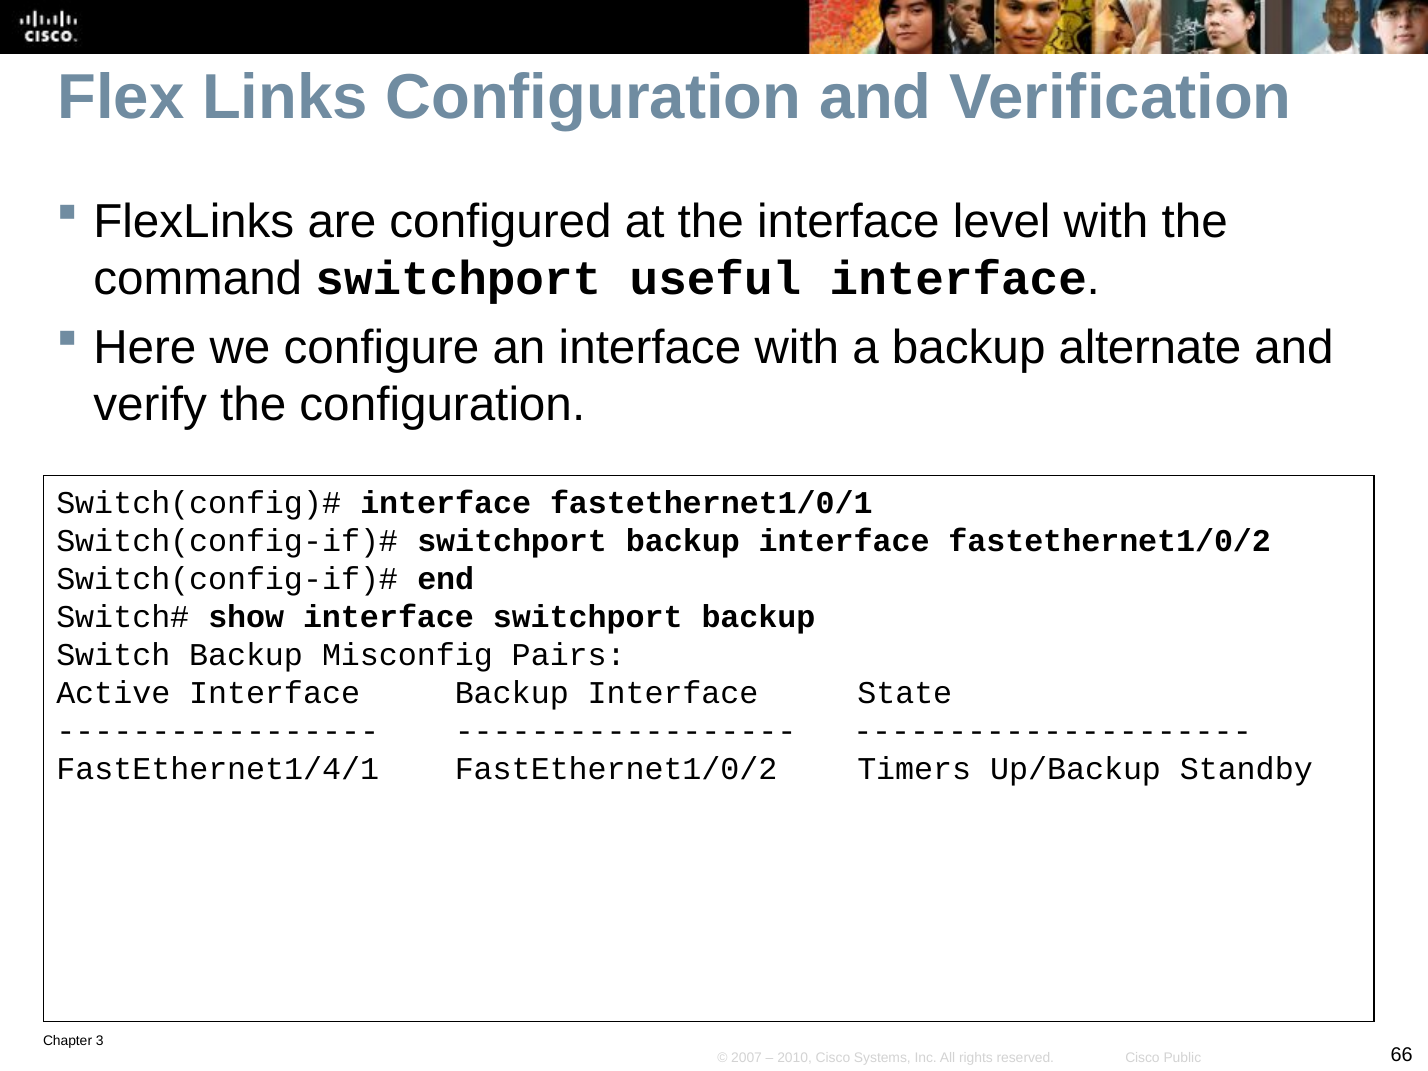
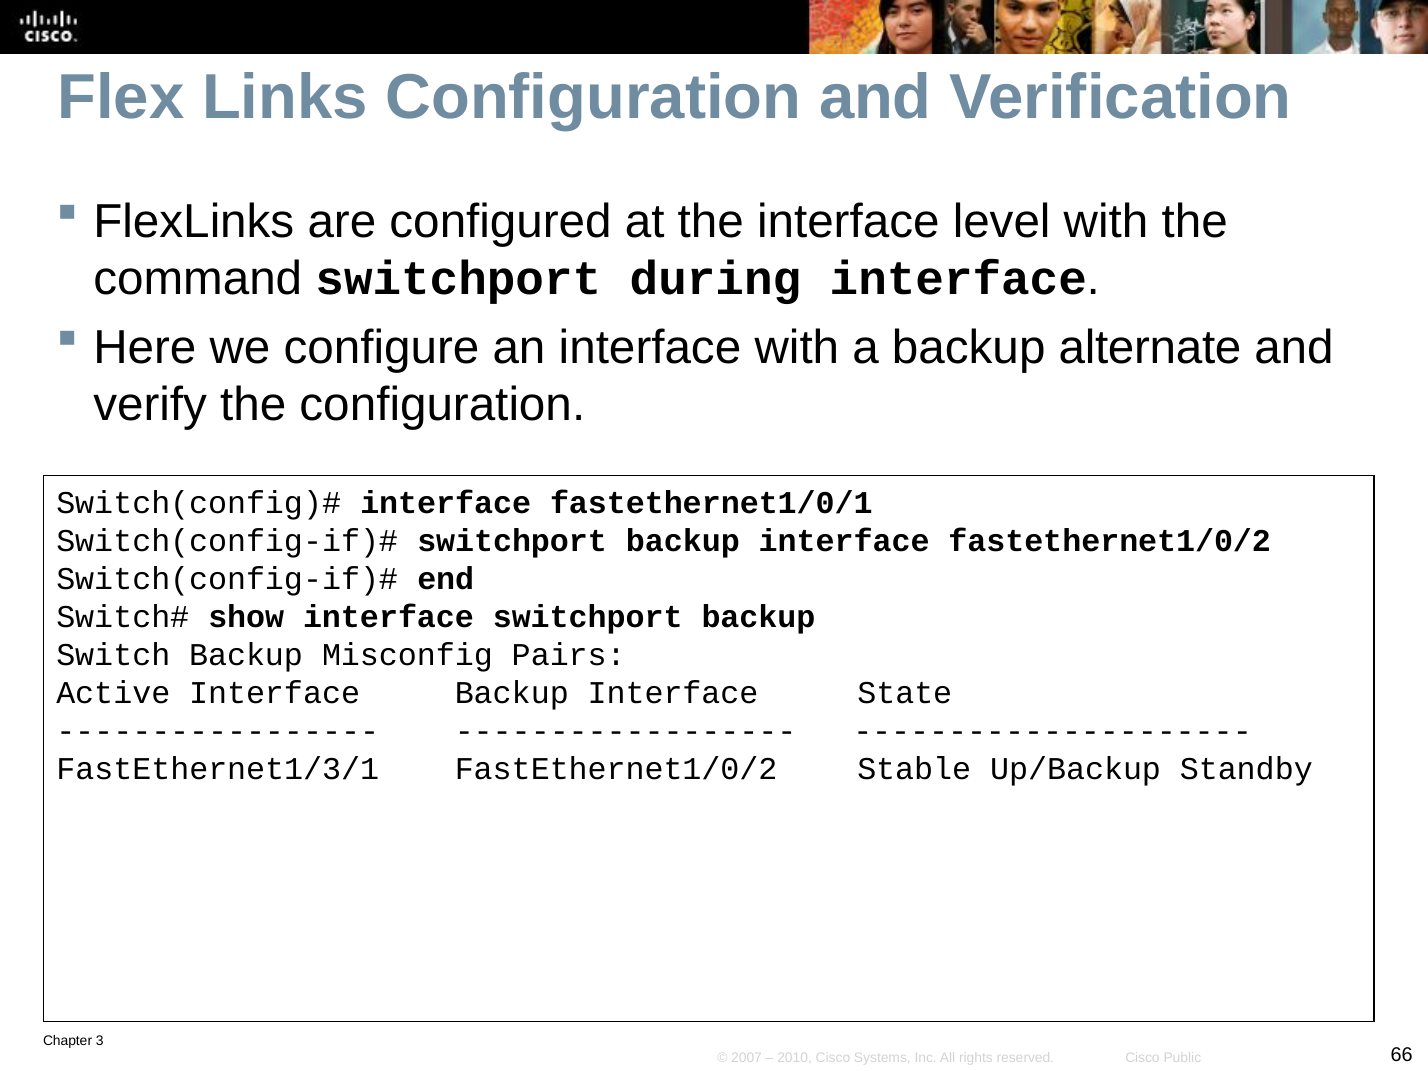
useful: useful -> during
FastEthernet1/4/1: FastEthernet1/4/1 -> FastEthernet1/3/1
Timers: Timers -> Stable
